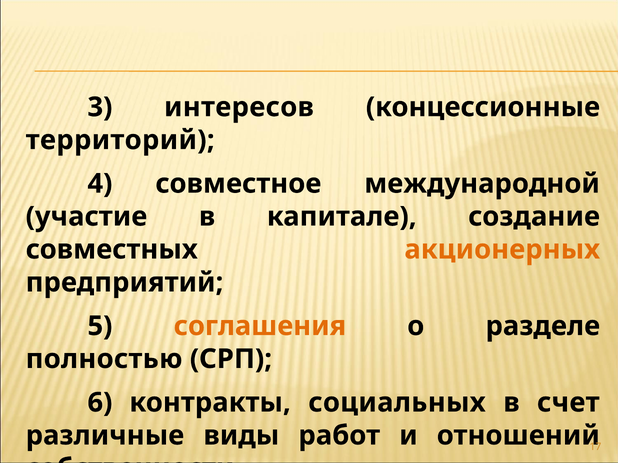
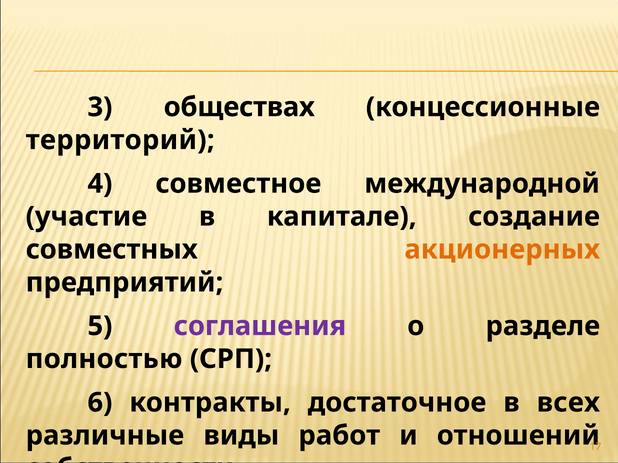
интересов: интересов -> обществах
соглашения colour: orange -> purple
социальных: социальных -> достаточное
счет: счет -> всех
